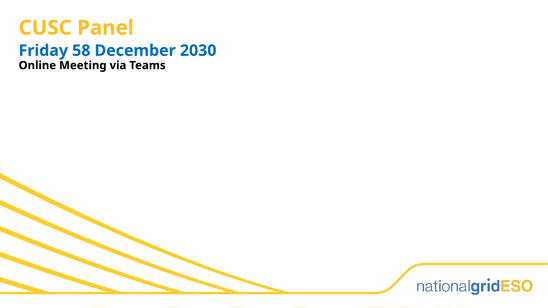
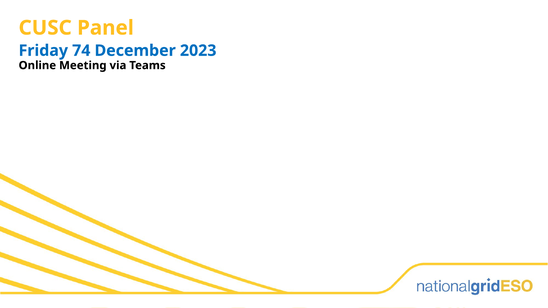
58: 58 -> 74
2030: 2030 -> 2023
